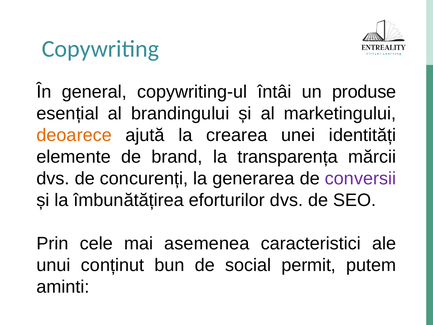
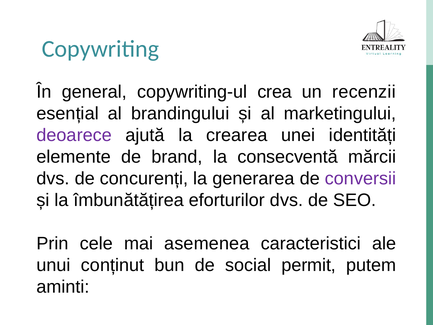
întâi: întâi -> crea
produse: produse -> recenzii
deoarece colour: orange -> purple
transparența: transparența -> consecventă
